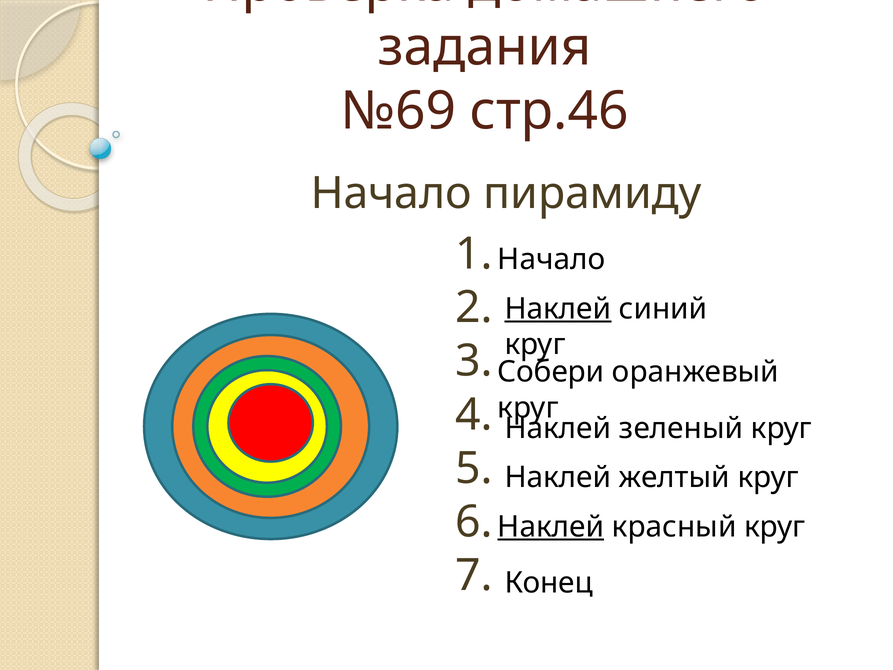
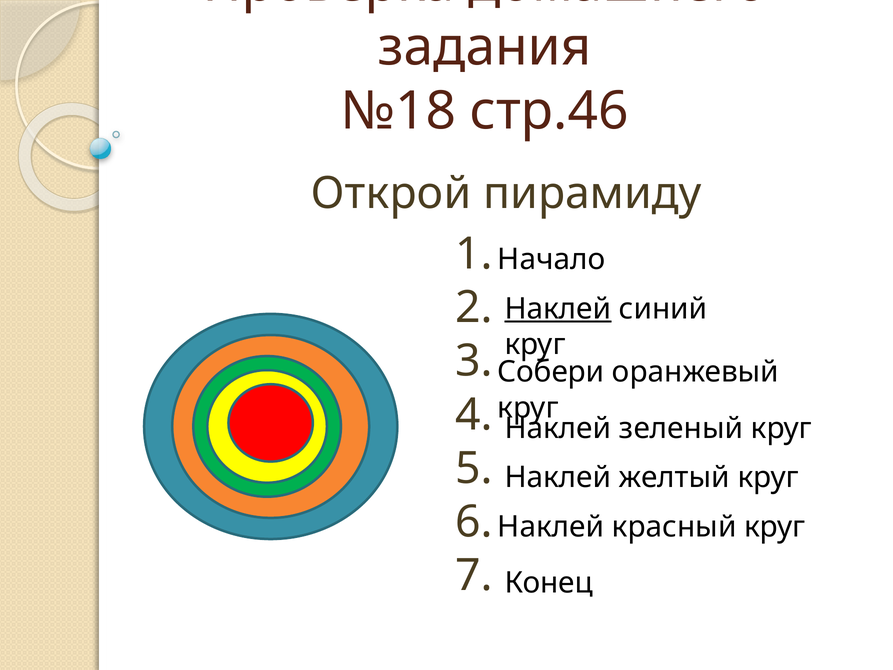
№69: №69 -> №18
Начало at (391, 193): Начало -> Открой
Наклей at (551, 527) underline: present -> none
